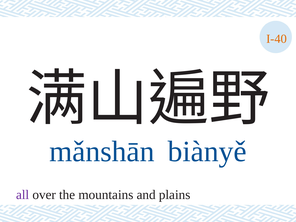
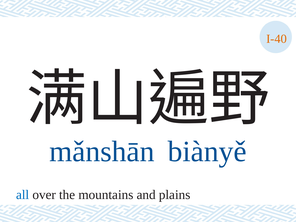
all colour: purple -> blue
